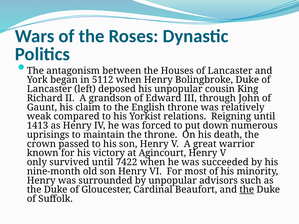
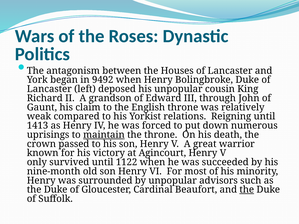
5112: 5112 -> 9492
maintain underline: none -> present
7422: 7422 -> 1122
